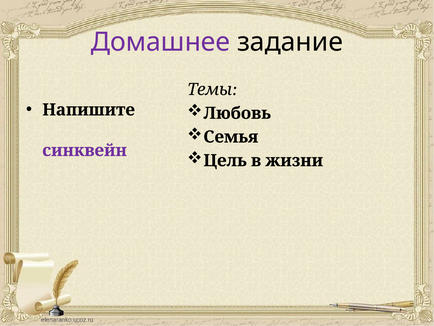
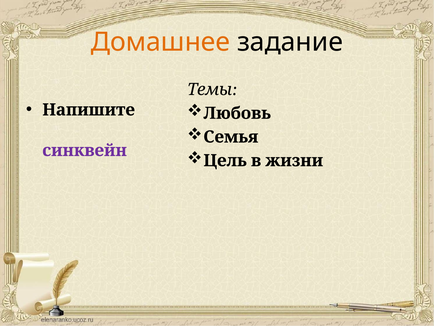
Домашнее colour: purple -> orange
